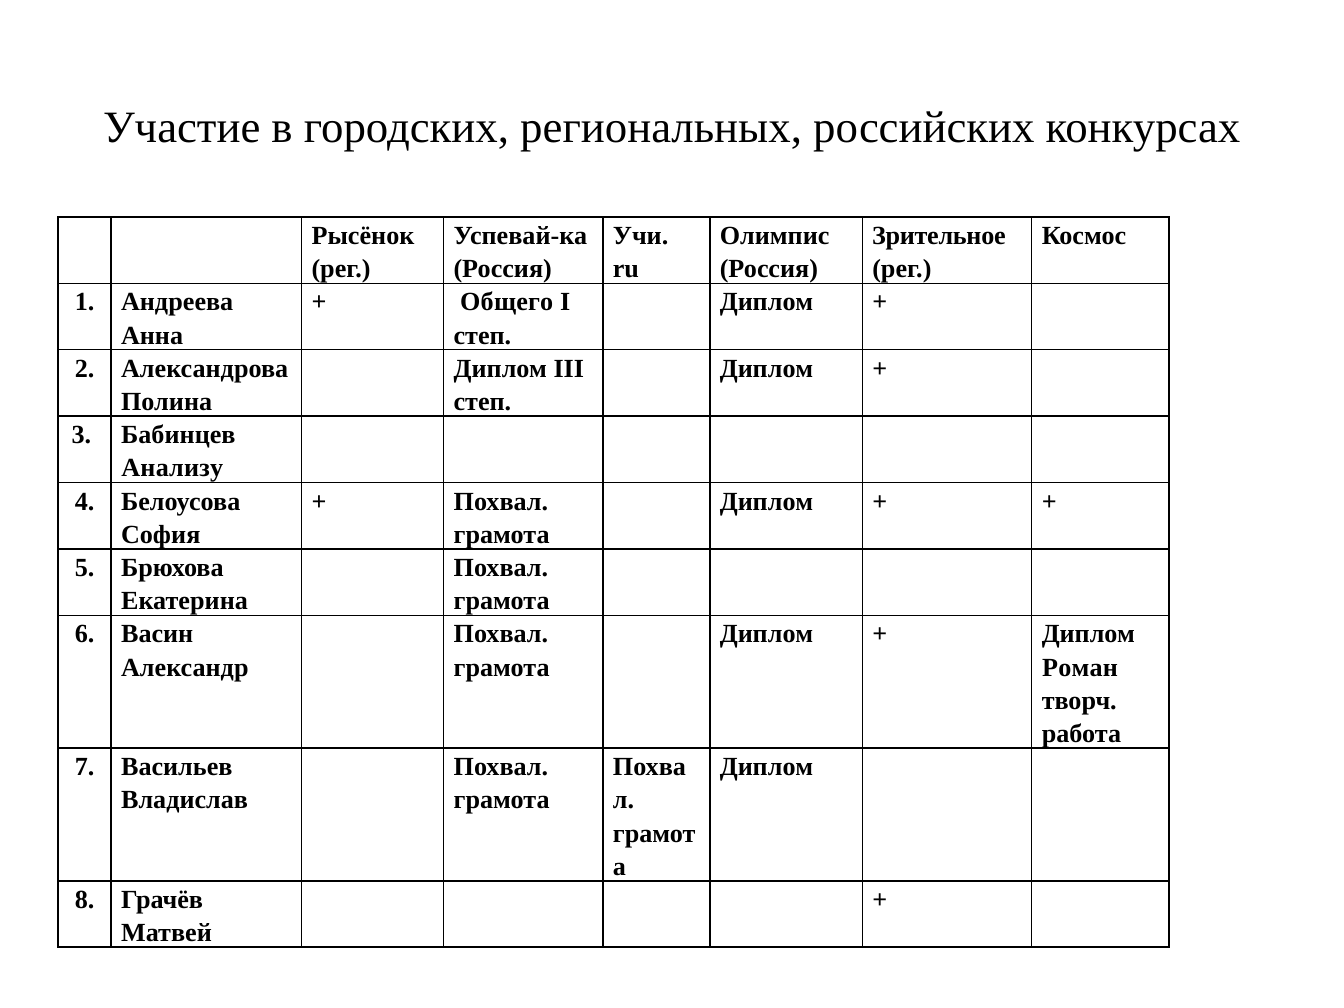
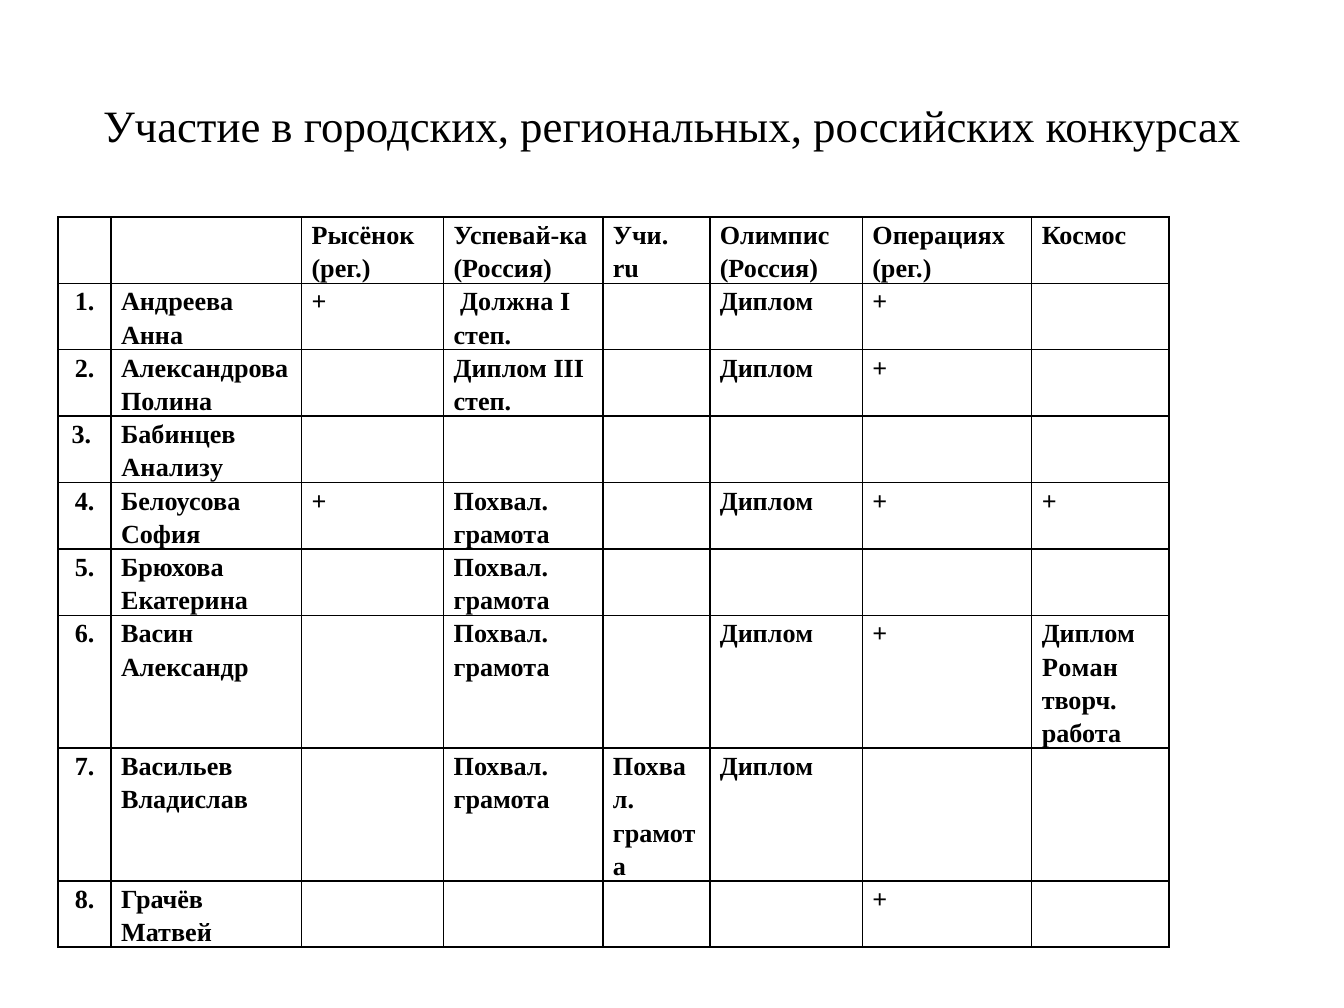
Зрительное: Зрительное -> Операциях
Общего: Общего -> Должна
